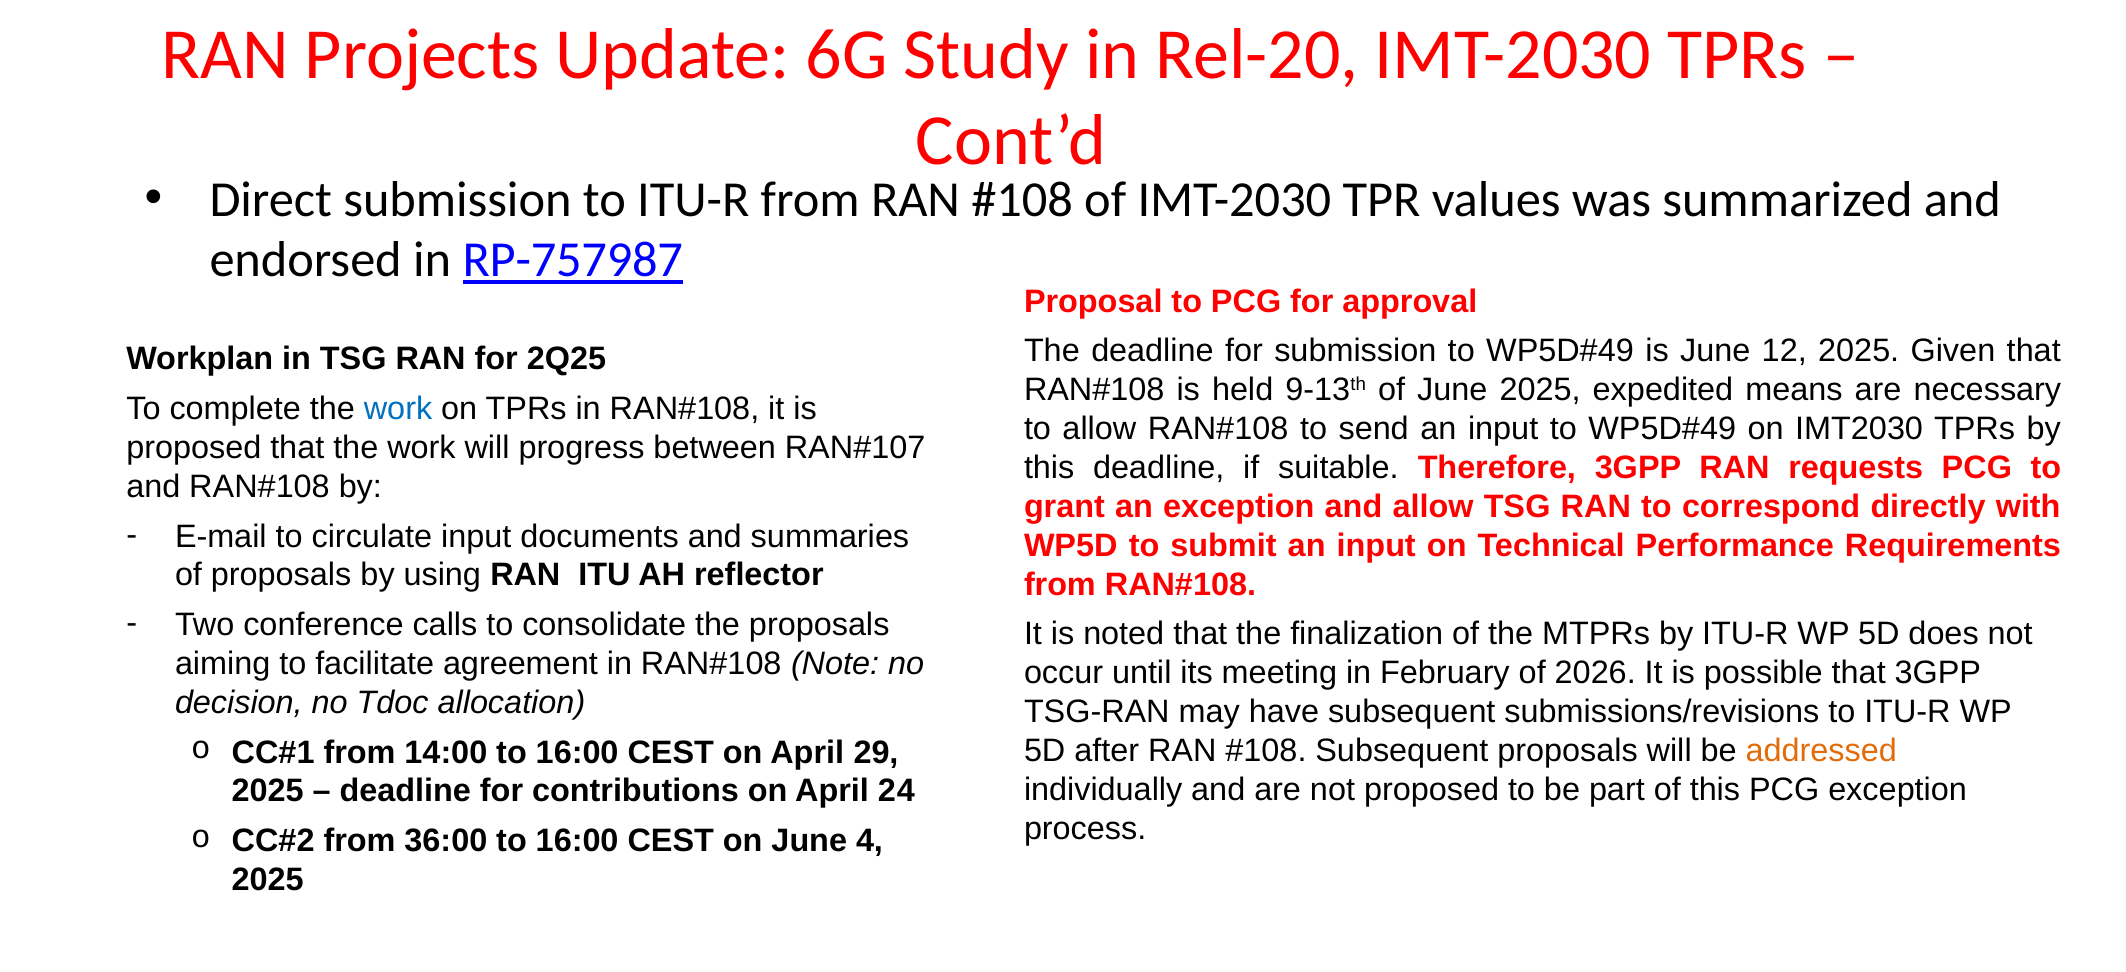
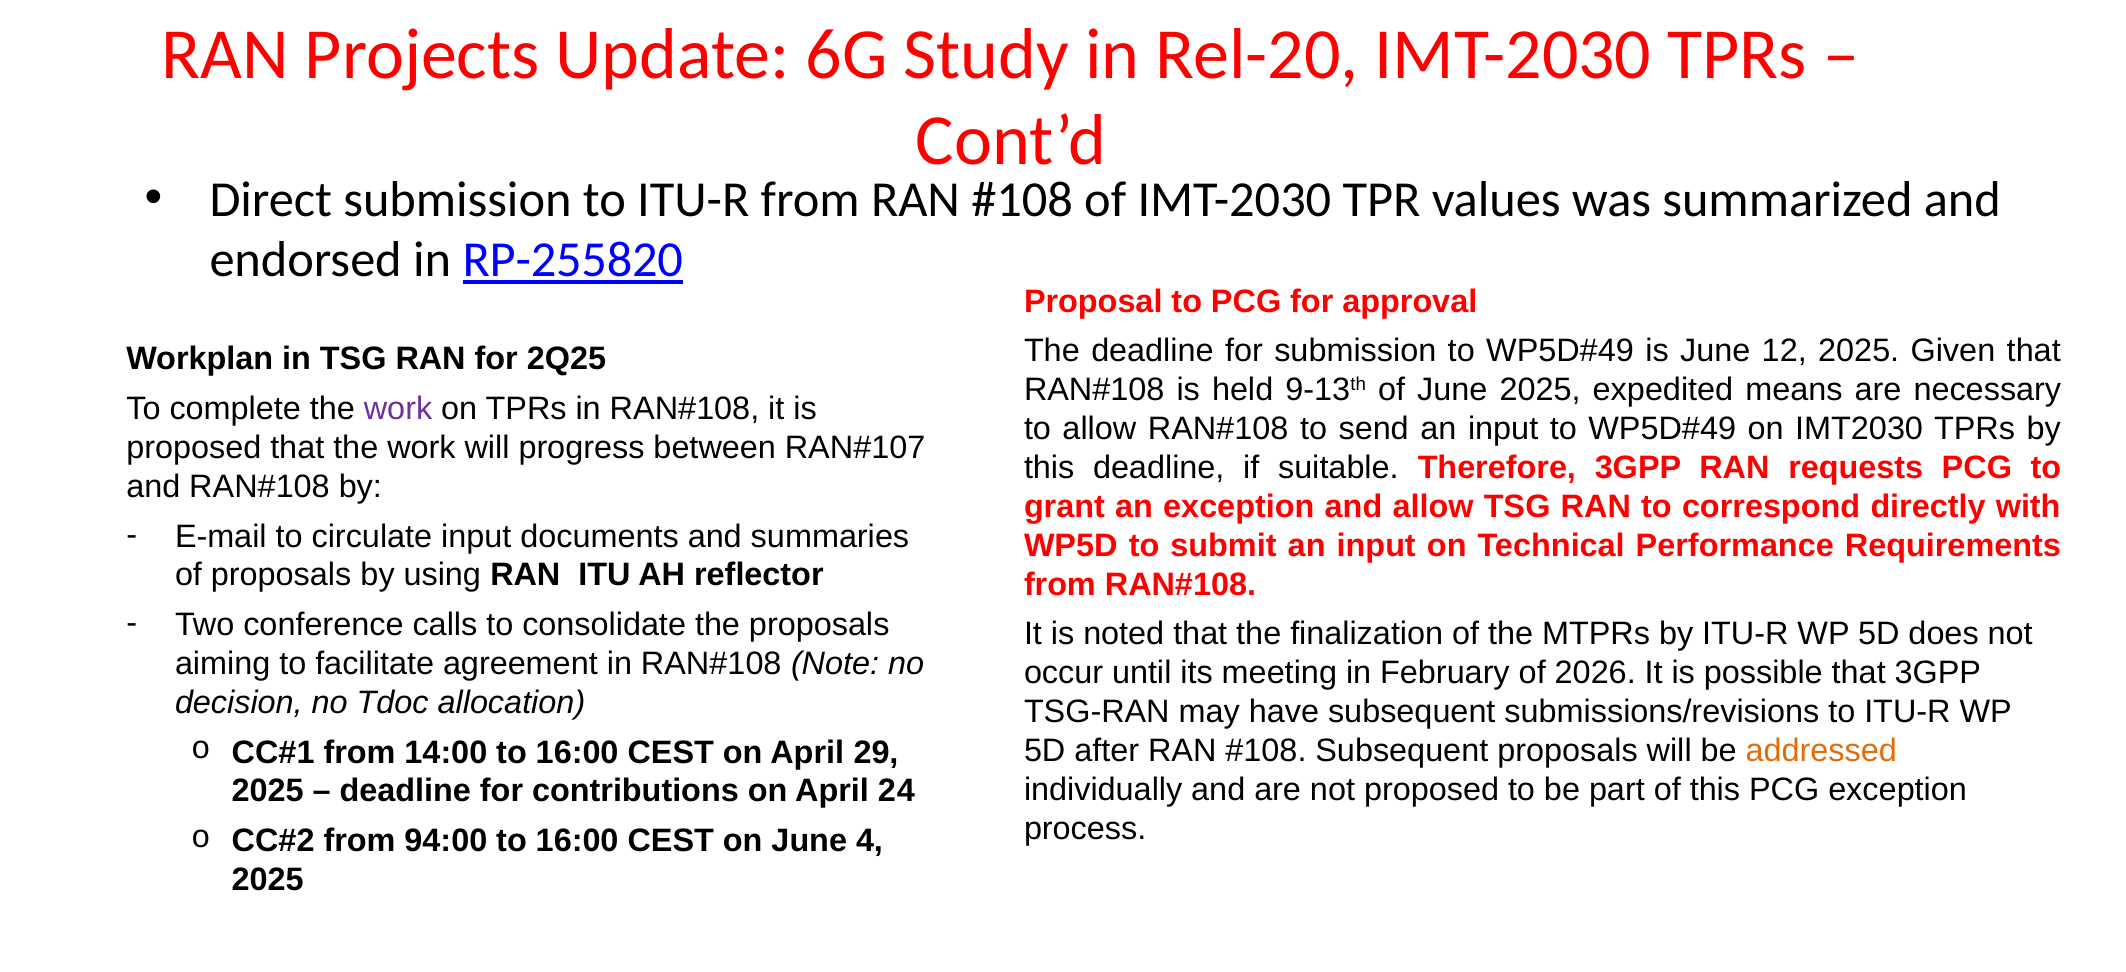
RP-757987: RP-757987 -> RP-255820
work at (398, 409) colour: blue -> purple
36:00: 36:00 -> 94:00
